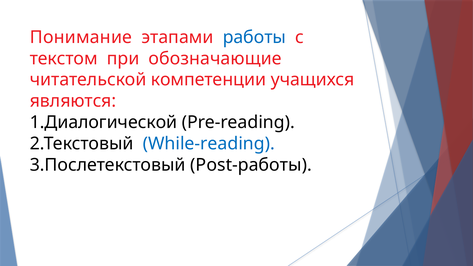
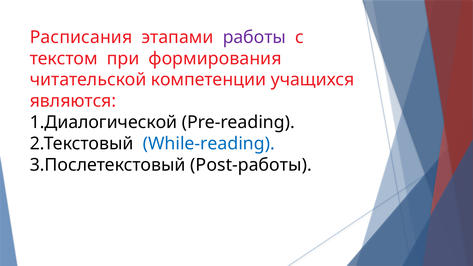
Понимание: Понимание -> Расписания
работы colour: blue -> purple
обозначающие: обозначающие -> формирования
